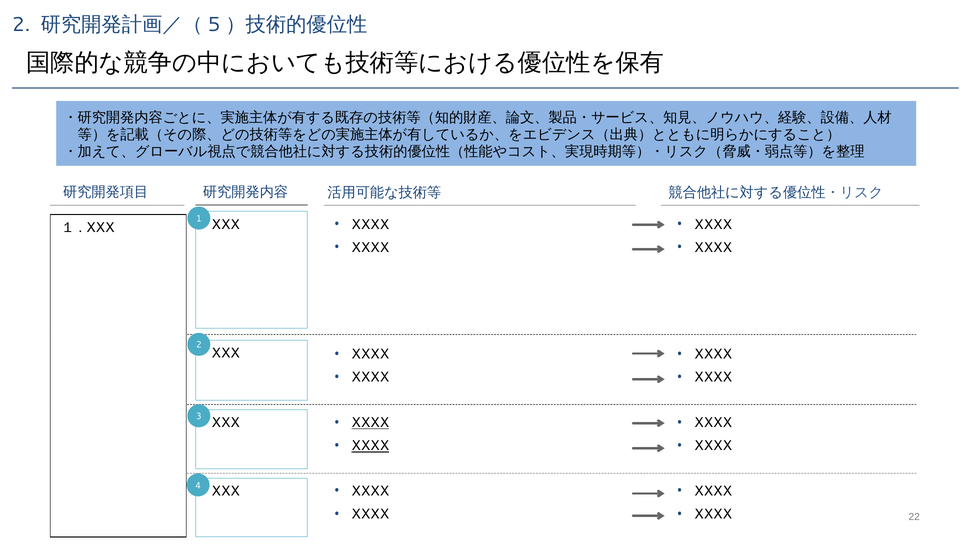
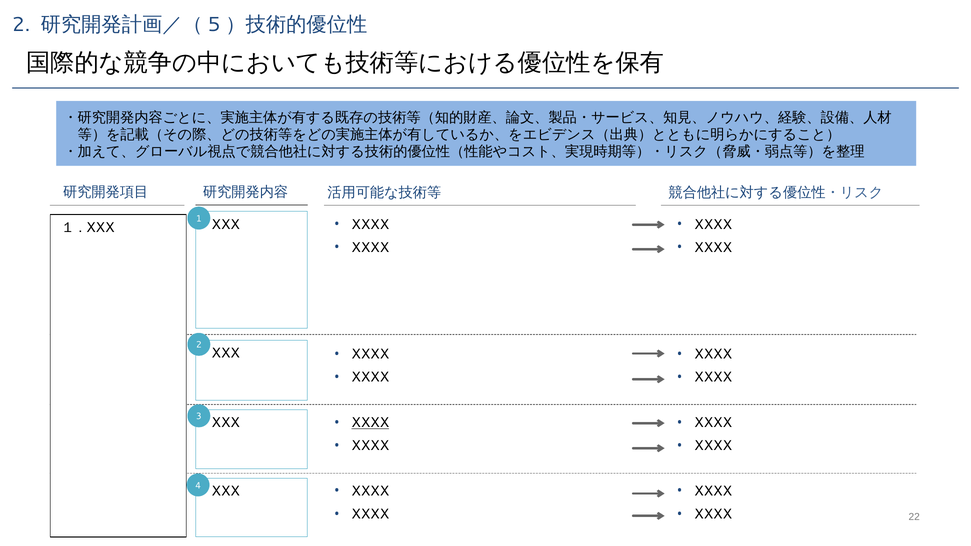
XXXX at (370, 446) underline: present -> none
